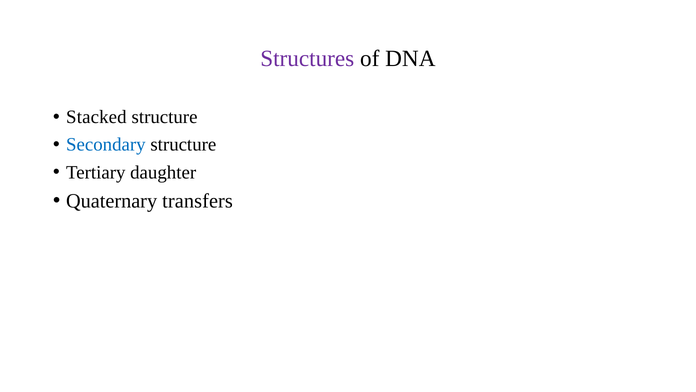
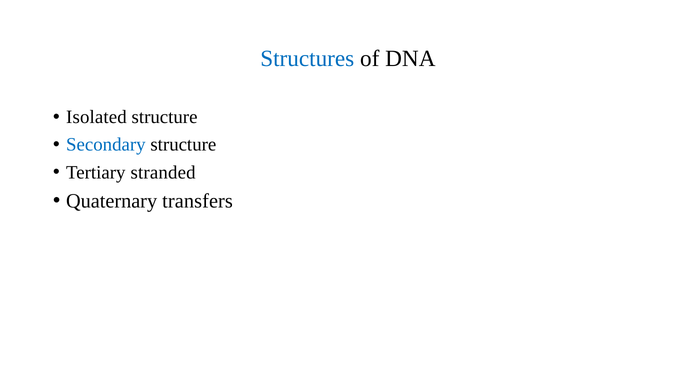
Structures colour: purple -> blue
Stacked: Stacked -> Isolated
daughter: daughter -> stranded
